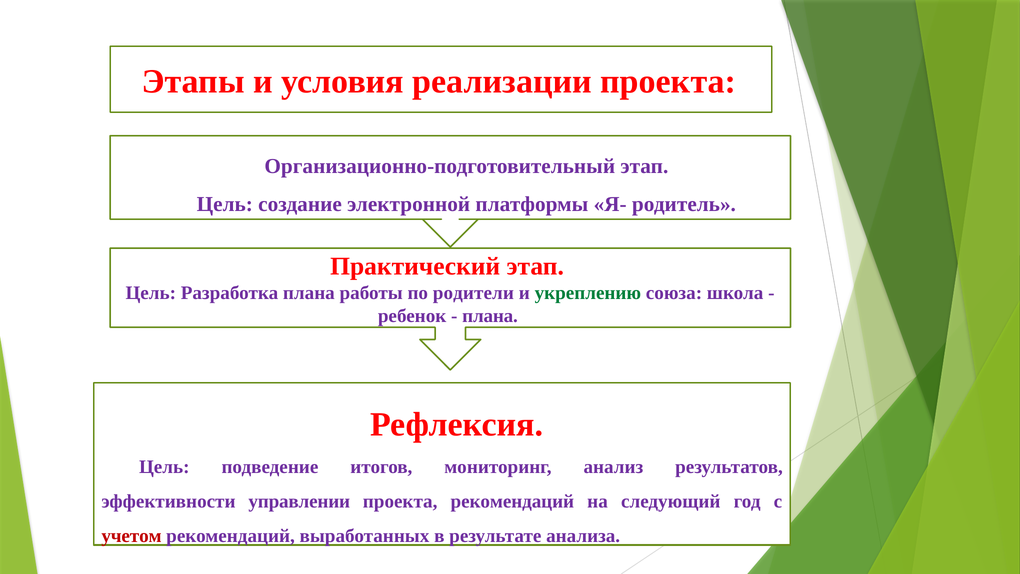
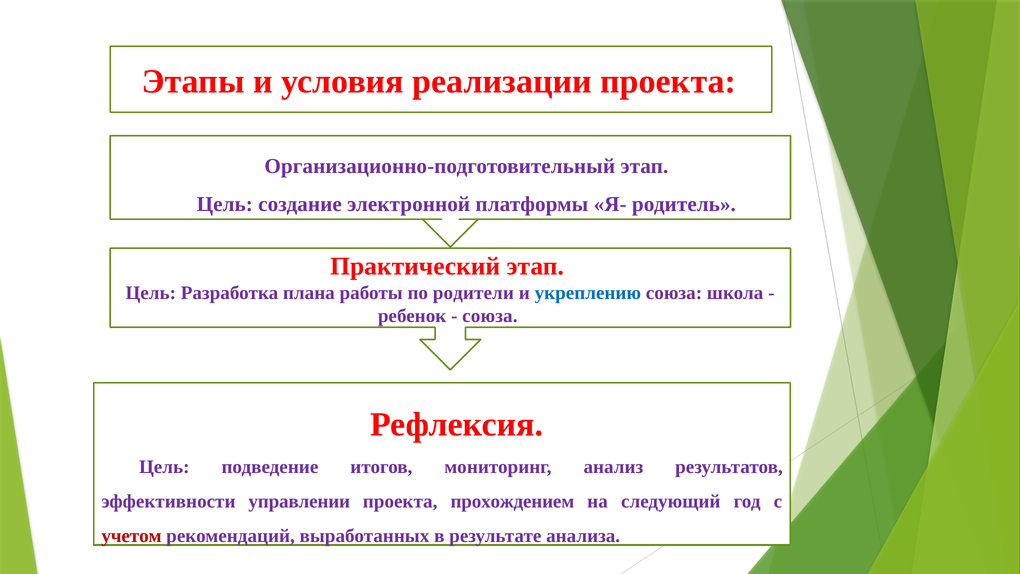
укреплению colour: green -> blue
плана at (490, 316): плана -> союза
проекта рекомендаций: рекомендаций -> прохождением
